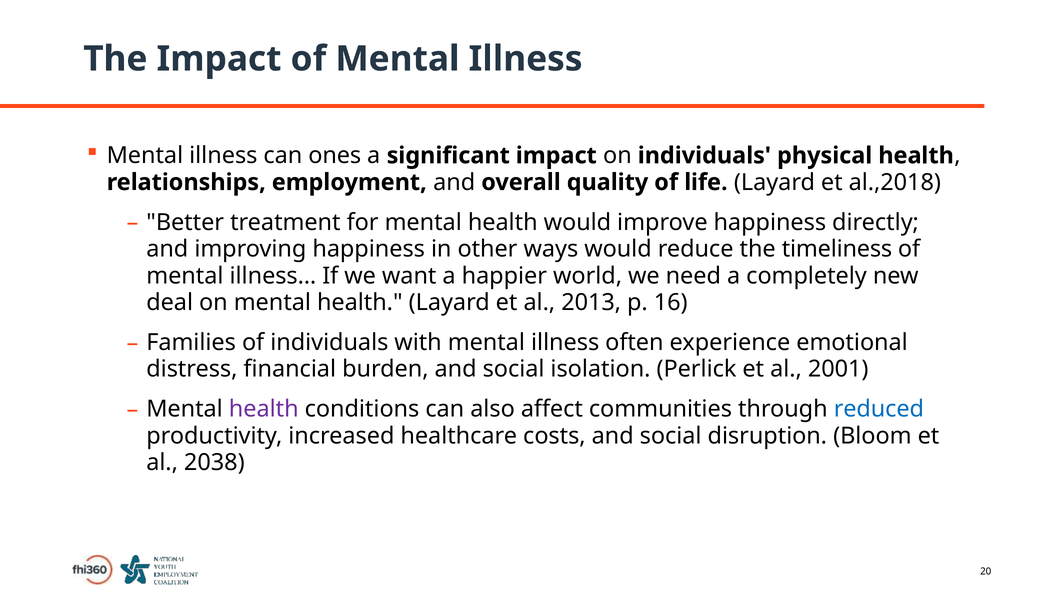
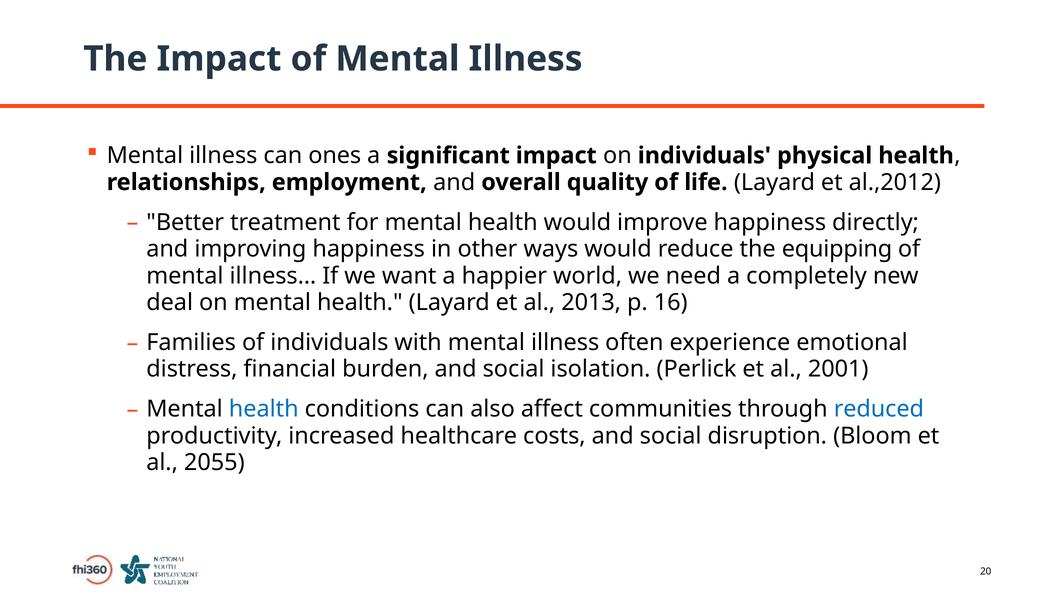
al.,2018: al.,2018 -> al.,2012
timeliness: timeliness -> equipping
health at (264, 409) colour: purple -> blue
2038: 2038 -> 2055
